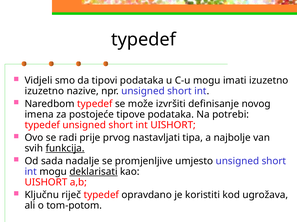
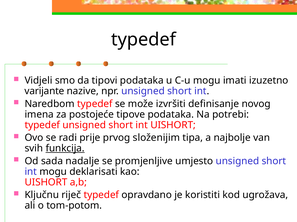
izuzetno at (44, 91): izuzetno -> varijante
nastavljati: nastavljati -> složenijim
deklarisati underline: present -> none
